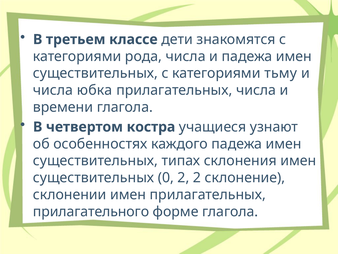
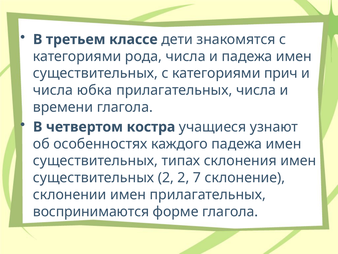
тьму: тьму -> прич
существительных 0: 0 -> 2
2 2: 2 -> 7
прилагательного: прилагательного -> воспринимаются
